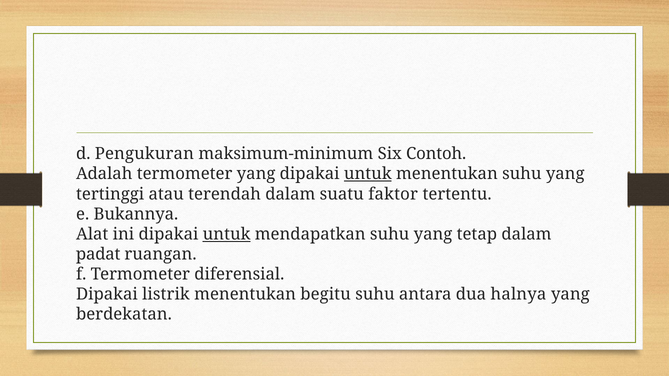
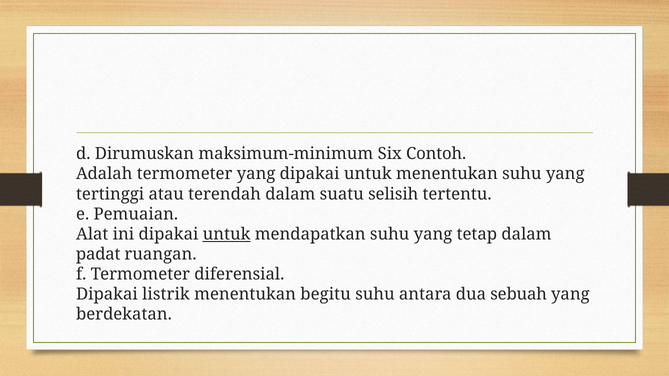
Pengukuran: Pengukuran -> Dirumuskan
untuk at (368, 174) underline: present -> none
faktor: faktor -> selisih
Bukannya: Bukannya -> Pemuaian
halnya: halnya -> sebuah
